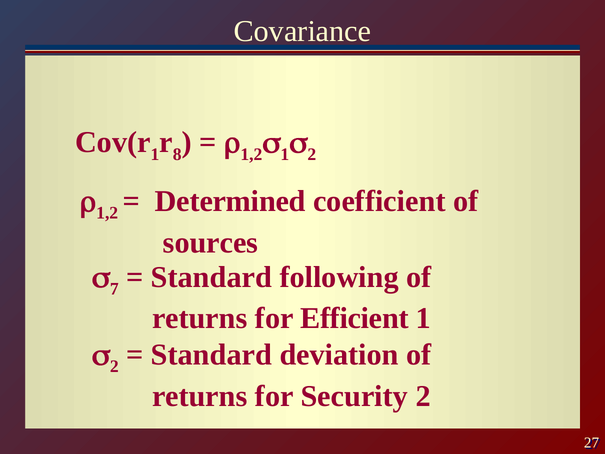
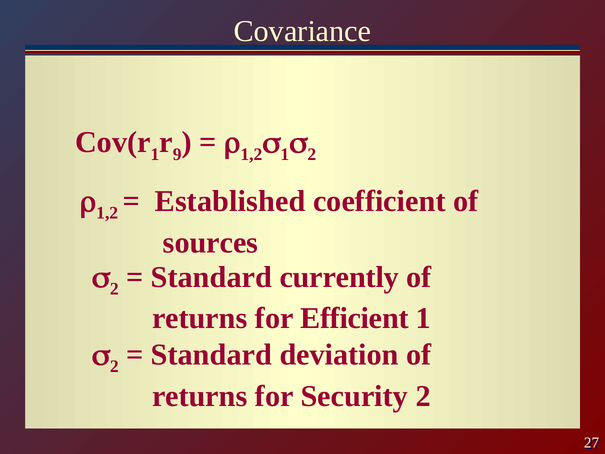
8: 8 -> 9
Determined: Determined -> Established
7 at (114, 289): 7 -> 2
following: following -> currently
